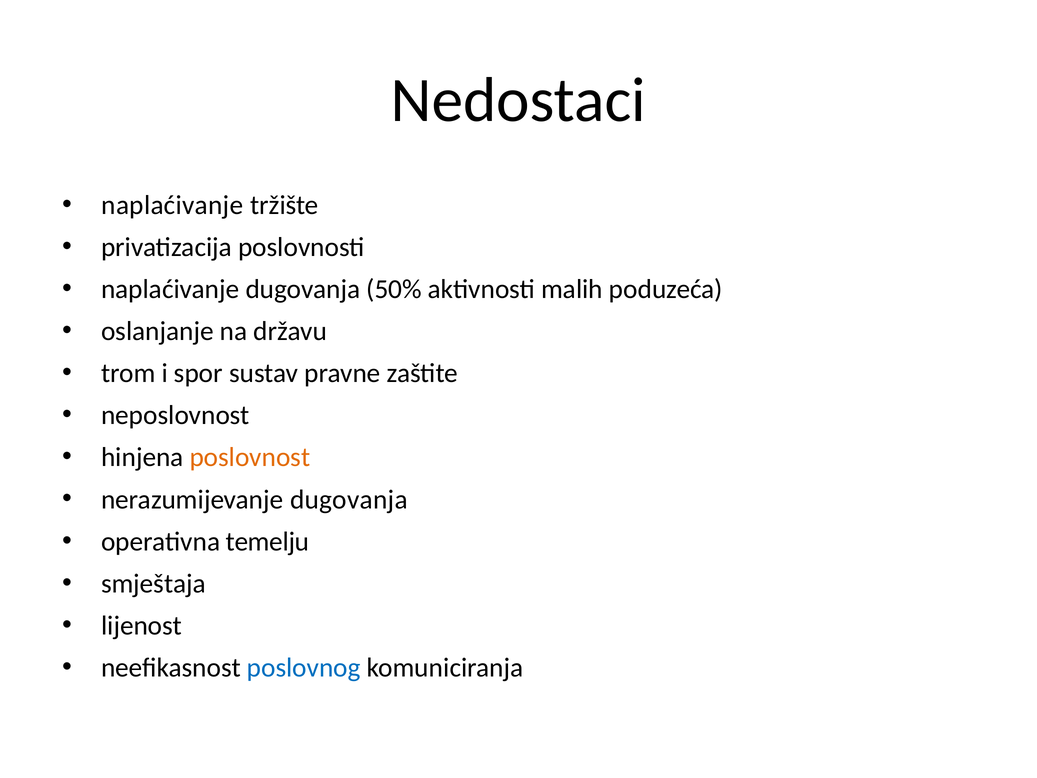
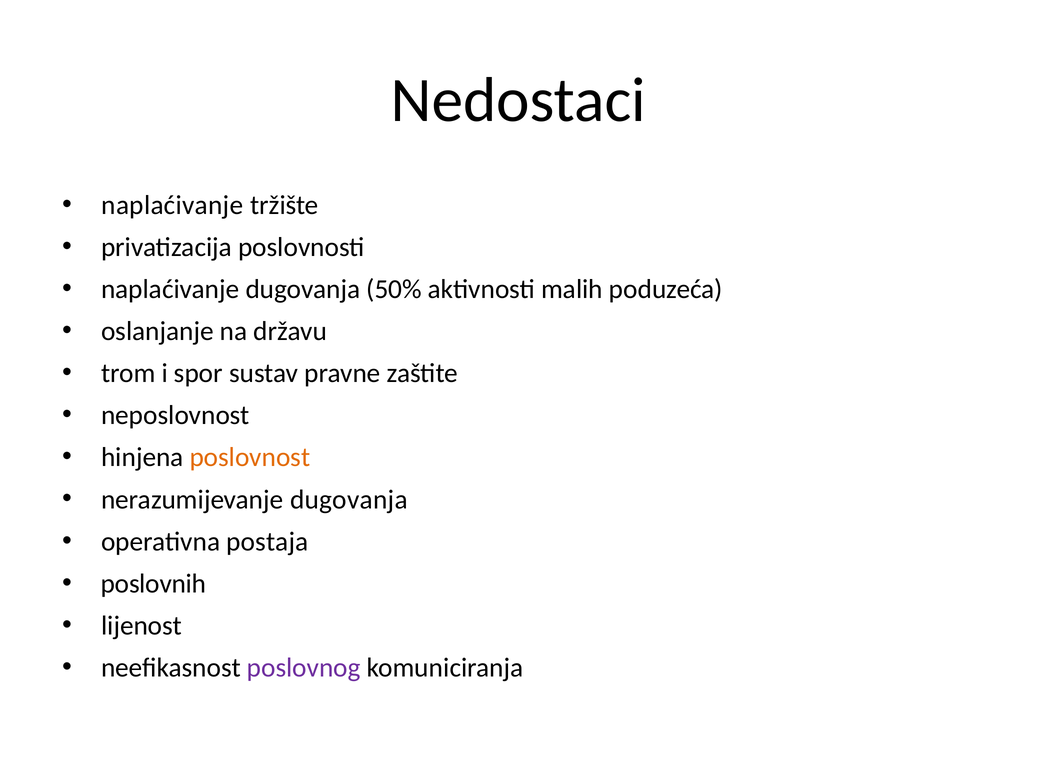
temelju: temelju -> postaja
smještaja: smještaja -> poslovnih
poslovnog colour: blue -> purple
